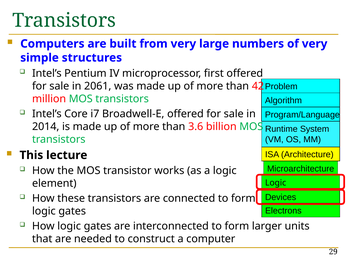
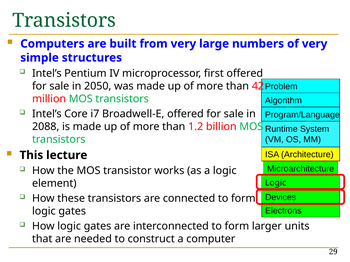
2061: 2061 -> 2050
2014: 2014 -> 2088
3.6: 3.6 -> 1.2
